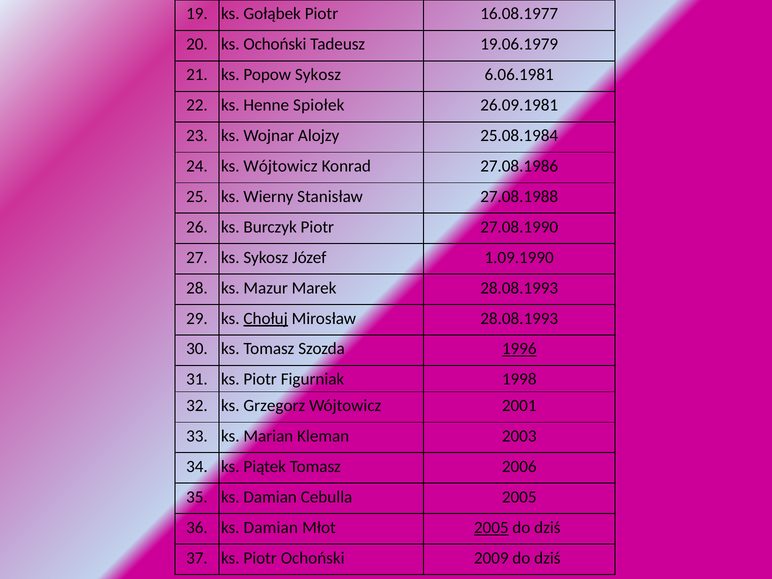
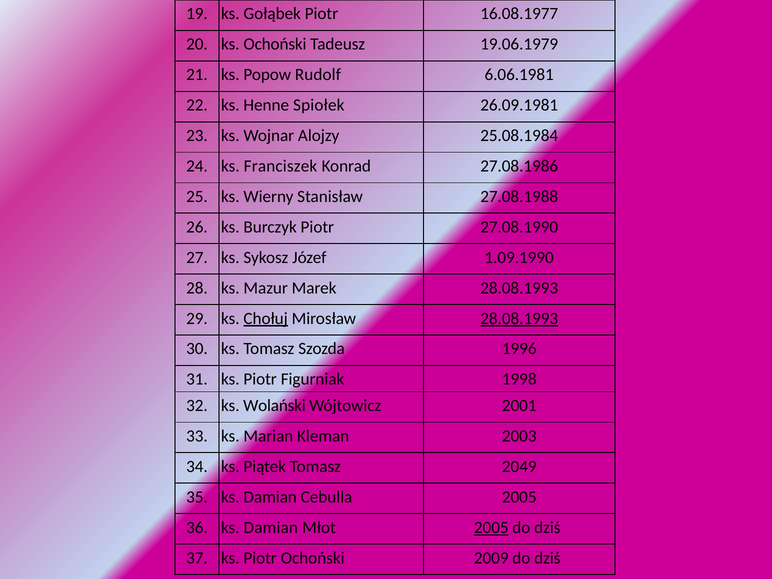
Popow Sykosz: Sykosz -> Rudolf
ks Wójtowicz: Wójtowicz -> Franciszek
28.08.1993 at (519, 318) underline: none -> present
1996 underline: present -> none
Grzegorz: Grzegorz -> Wolański
2006: 2006 -> 2049
